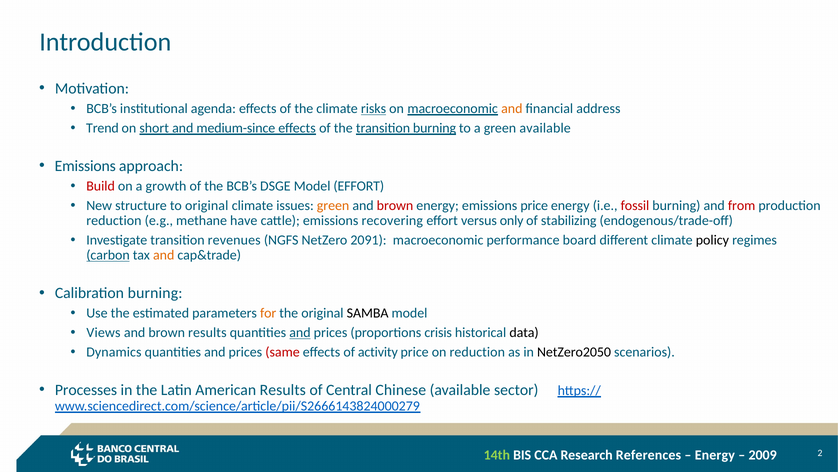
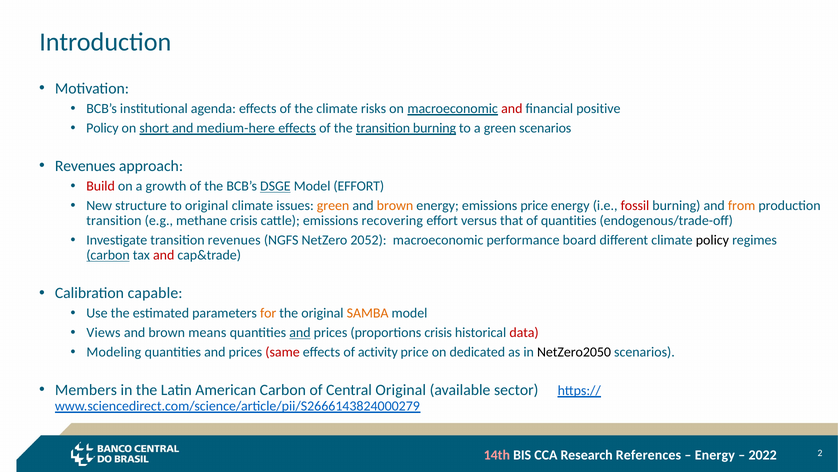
risks underline: present -> none
and at (512, 109) colour: orange -> red
address: address -> positive
Trend at (102, 128): Trend -> Policy
medium-since: medium-since -> medium-here
green available: available -> scenarios
Emissions at (85, 166): Emissions -> Revenues
DSGE underline: none -> present
brown at (395, 205) colour: red -> orange
from colour: red -> orange
reduction at (114, 220): reduction -> transition
methane have: have -> crisis
only: only -> that
of stabilizing: stabilizing -> quantities
2091: 2091 -> 2052
and at (164, 255) colour: orange -> red
Calibration burning: burning -> capable
SAMBA colour: black -> orange
brown results: results -> means
data colour: black -> red
Dynamics: Dynamics -> Modeling
on reduction: reduction -> dedicated
Processes: Processes -> Members
American Results: Results -> Carbon
Central Chinese: Chinese -> Original
14th colour: light green -> pink
2009: 2009 -> 2022
